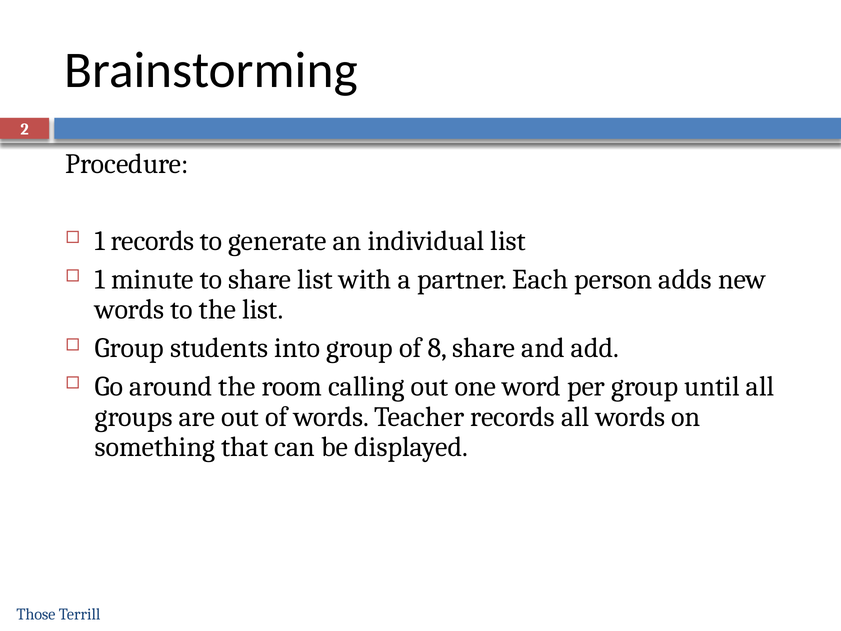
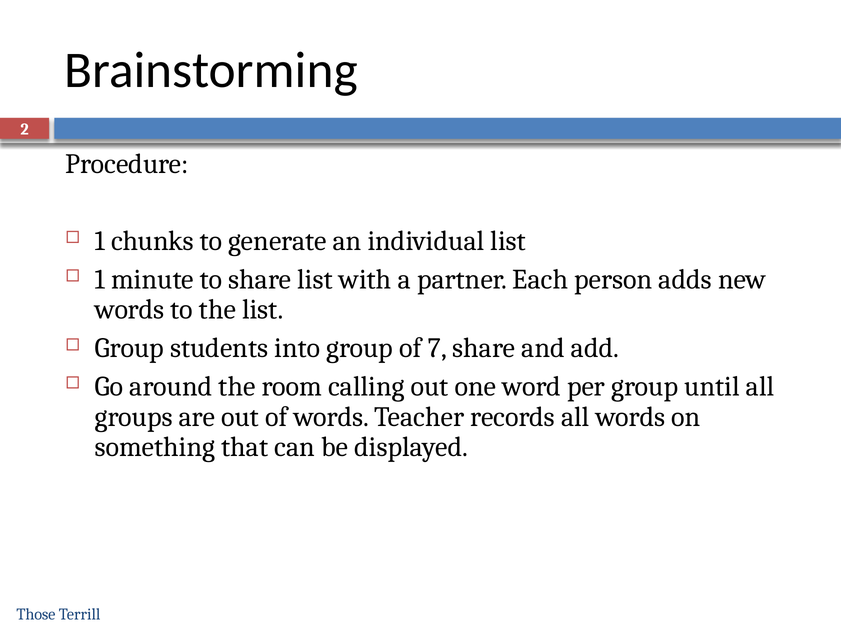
1 records: records -> chunks
8: 8 -> 7
